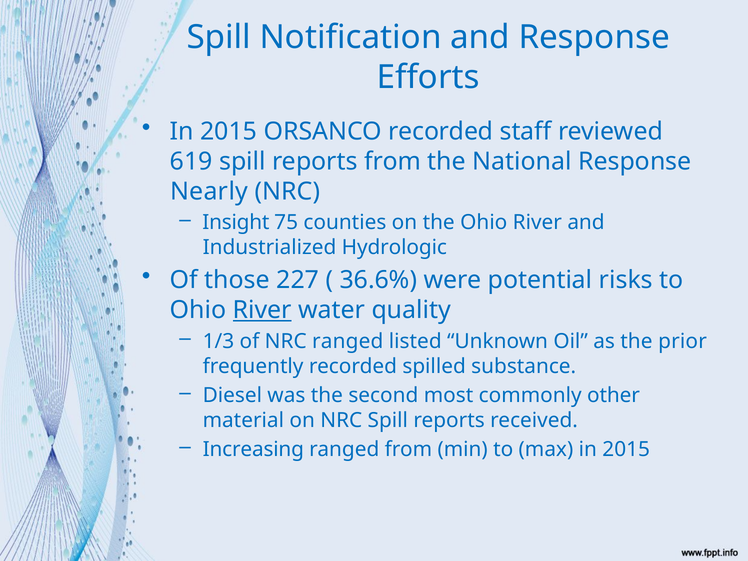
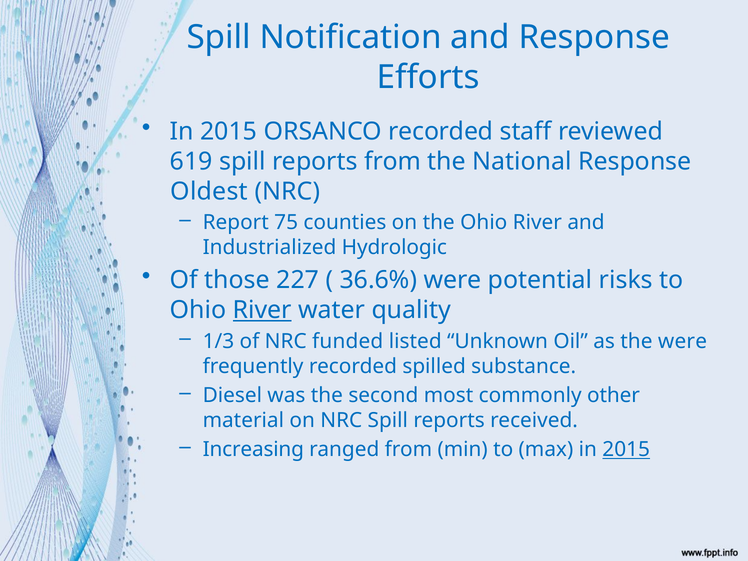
Nearly: Nearly -> Oldest
Insight: Insight -> Report
NRC ranged: ranged -> funded
the prior: prior -> were
2015 at (626, 450) underline: none -> present
